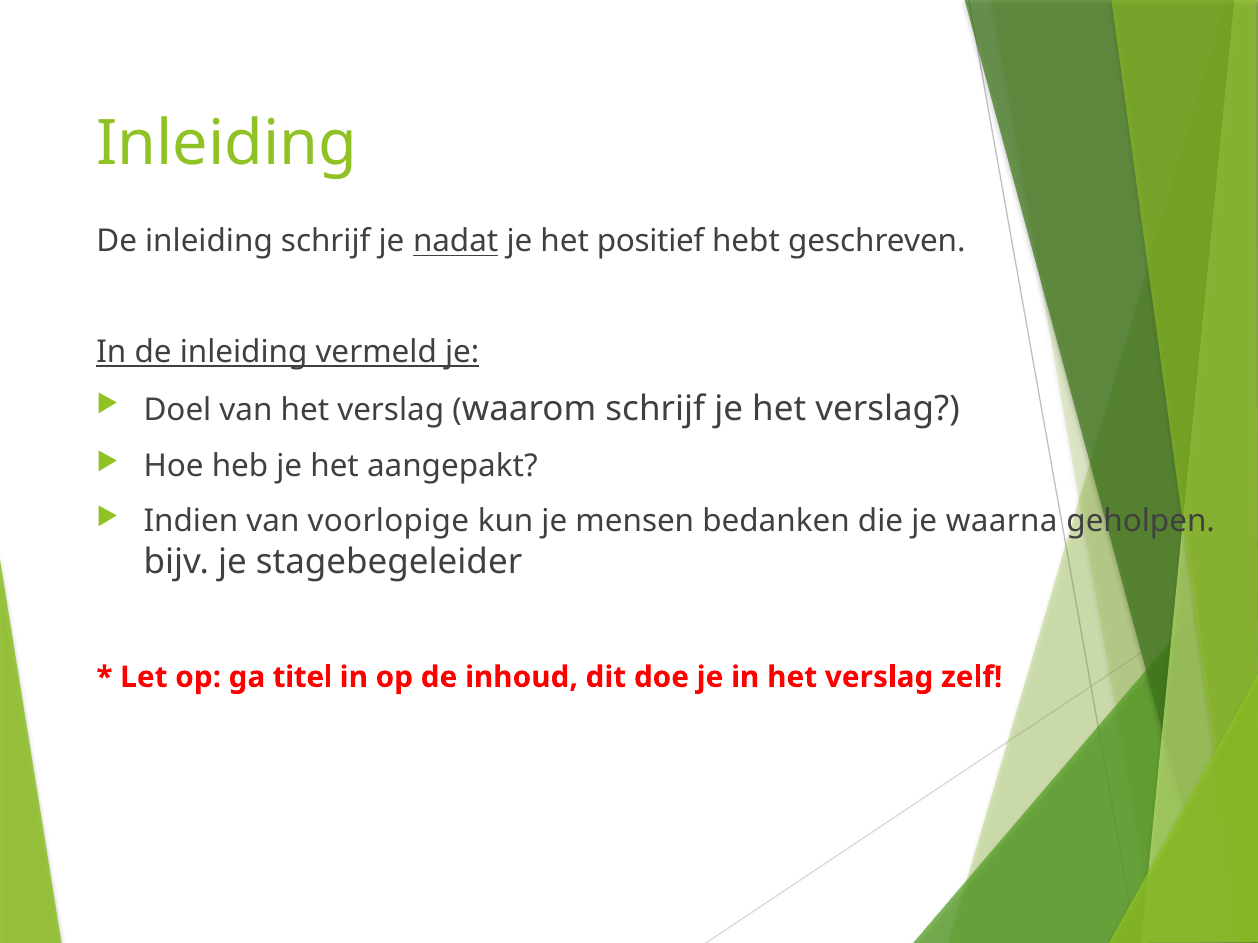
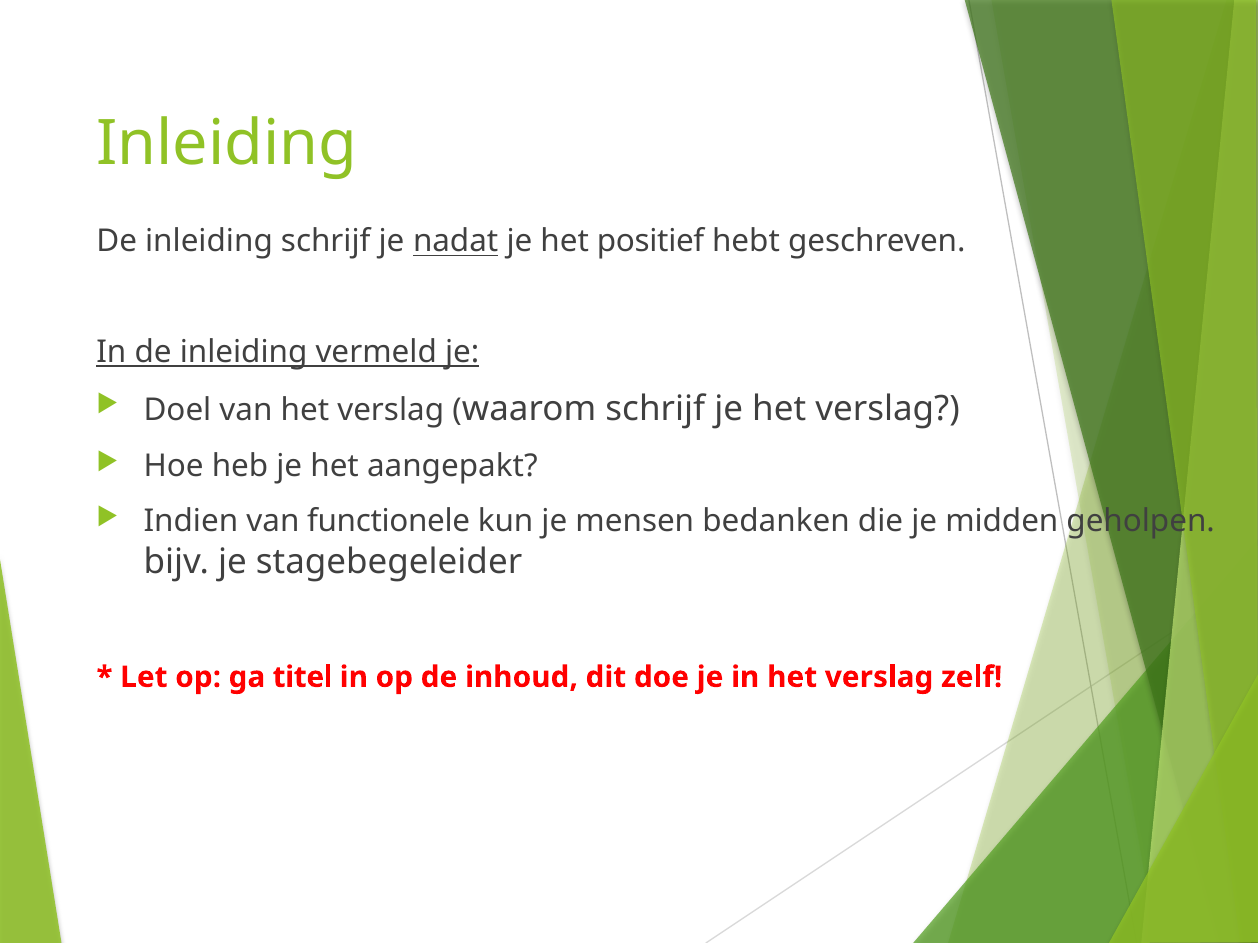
voorlopige: voorlopige -> functionele
waarna: waarna -> midden
